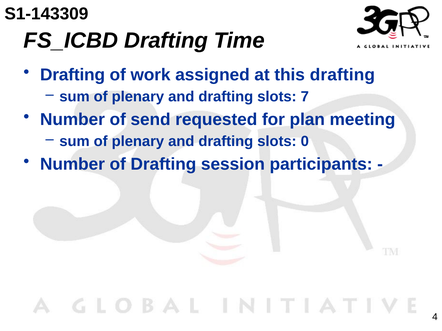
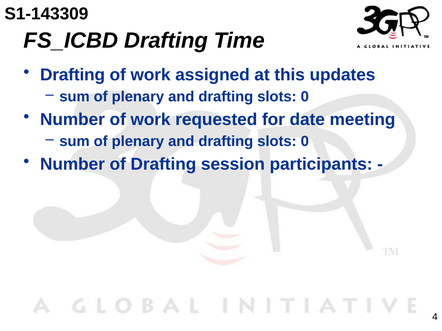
this drafting: drafting -> updates
7 at (305, 97): 7 -> 0
Number of send: send -> work
plan: plan -> date
